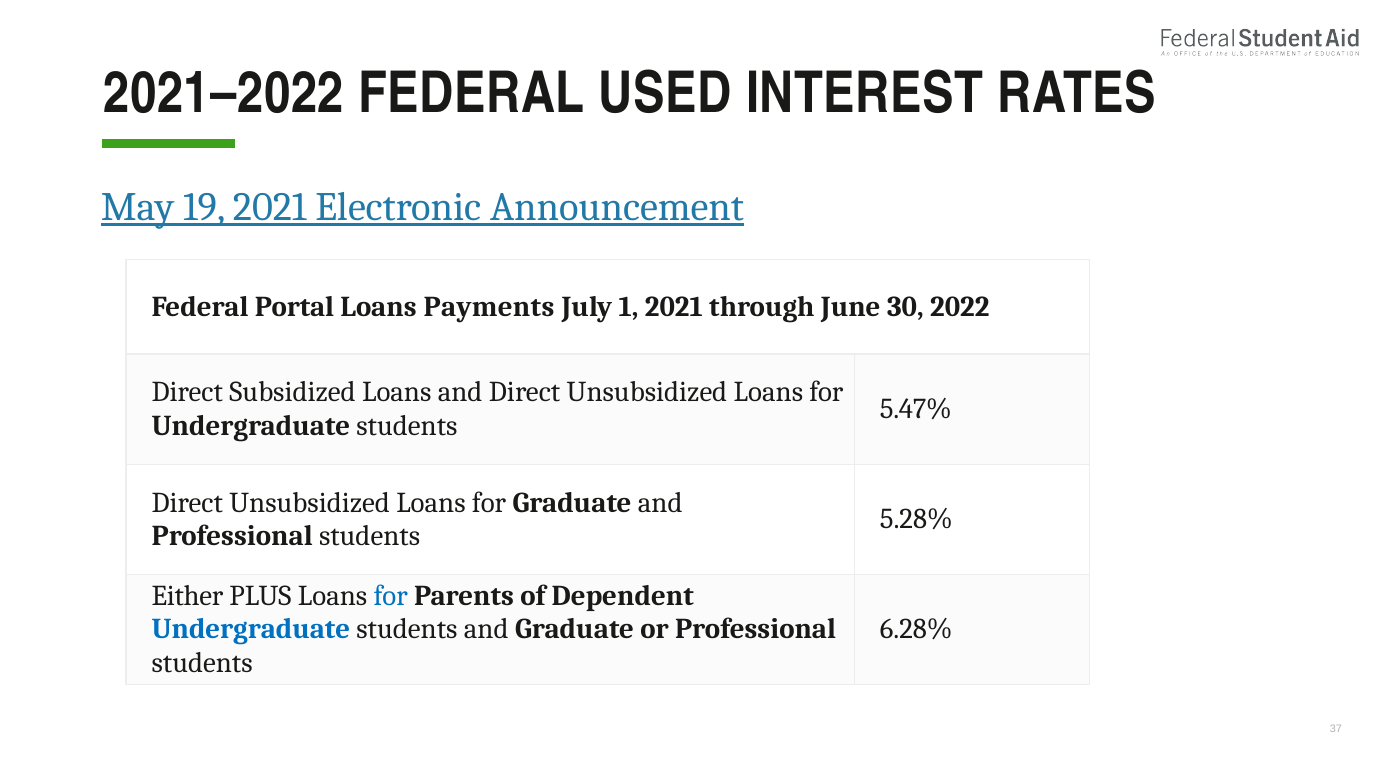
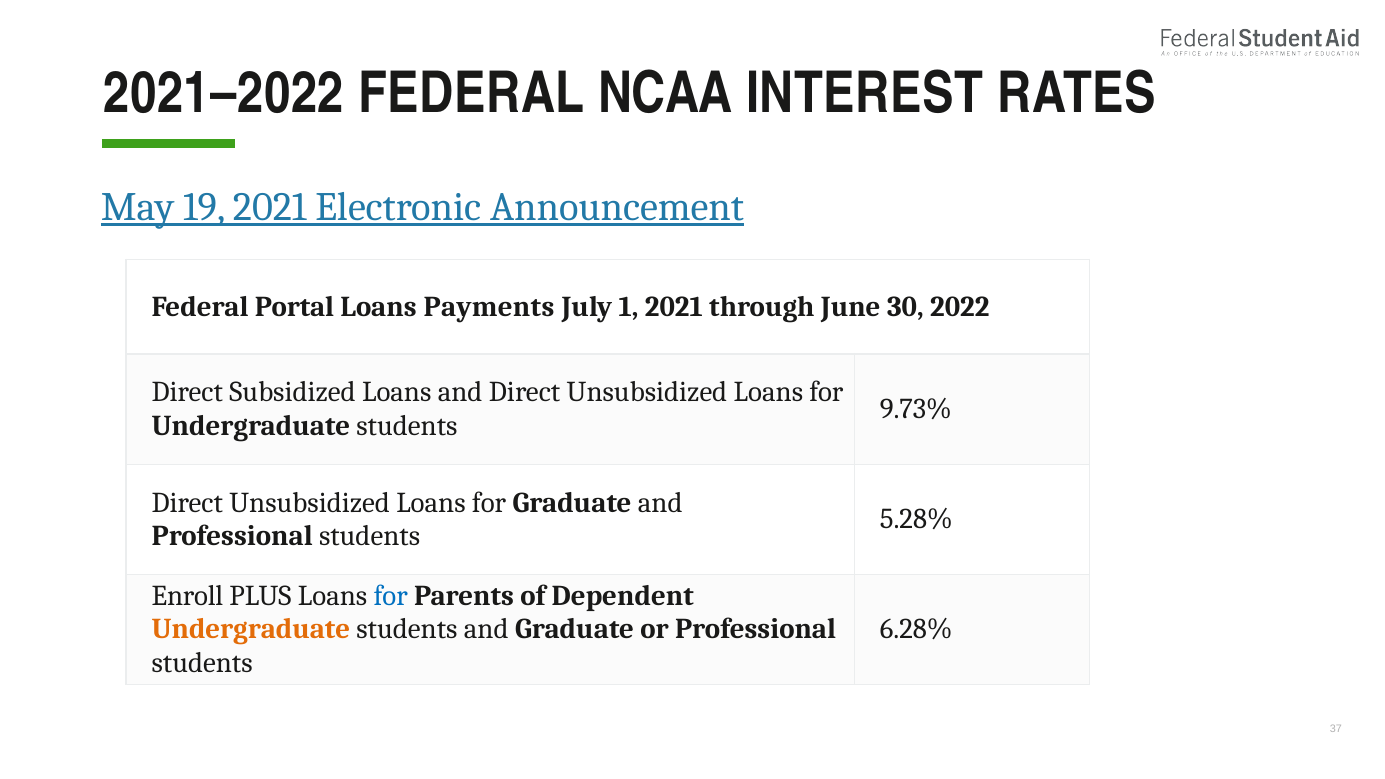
USED: USED -> NCAA
5.47%: 5.47% -> 9.73%
Either: Either -> Enroll
Undergraduate at (251, 629) colour: blue -> orange
